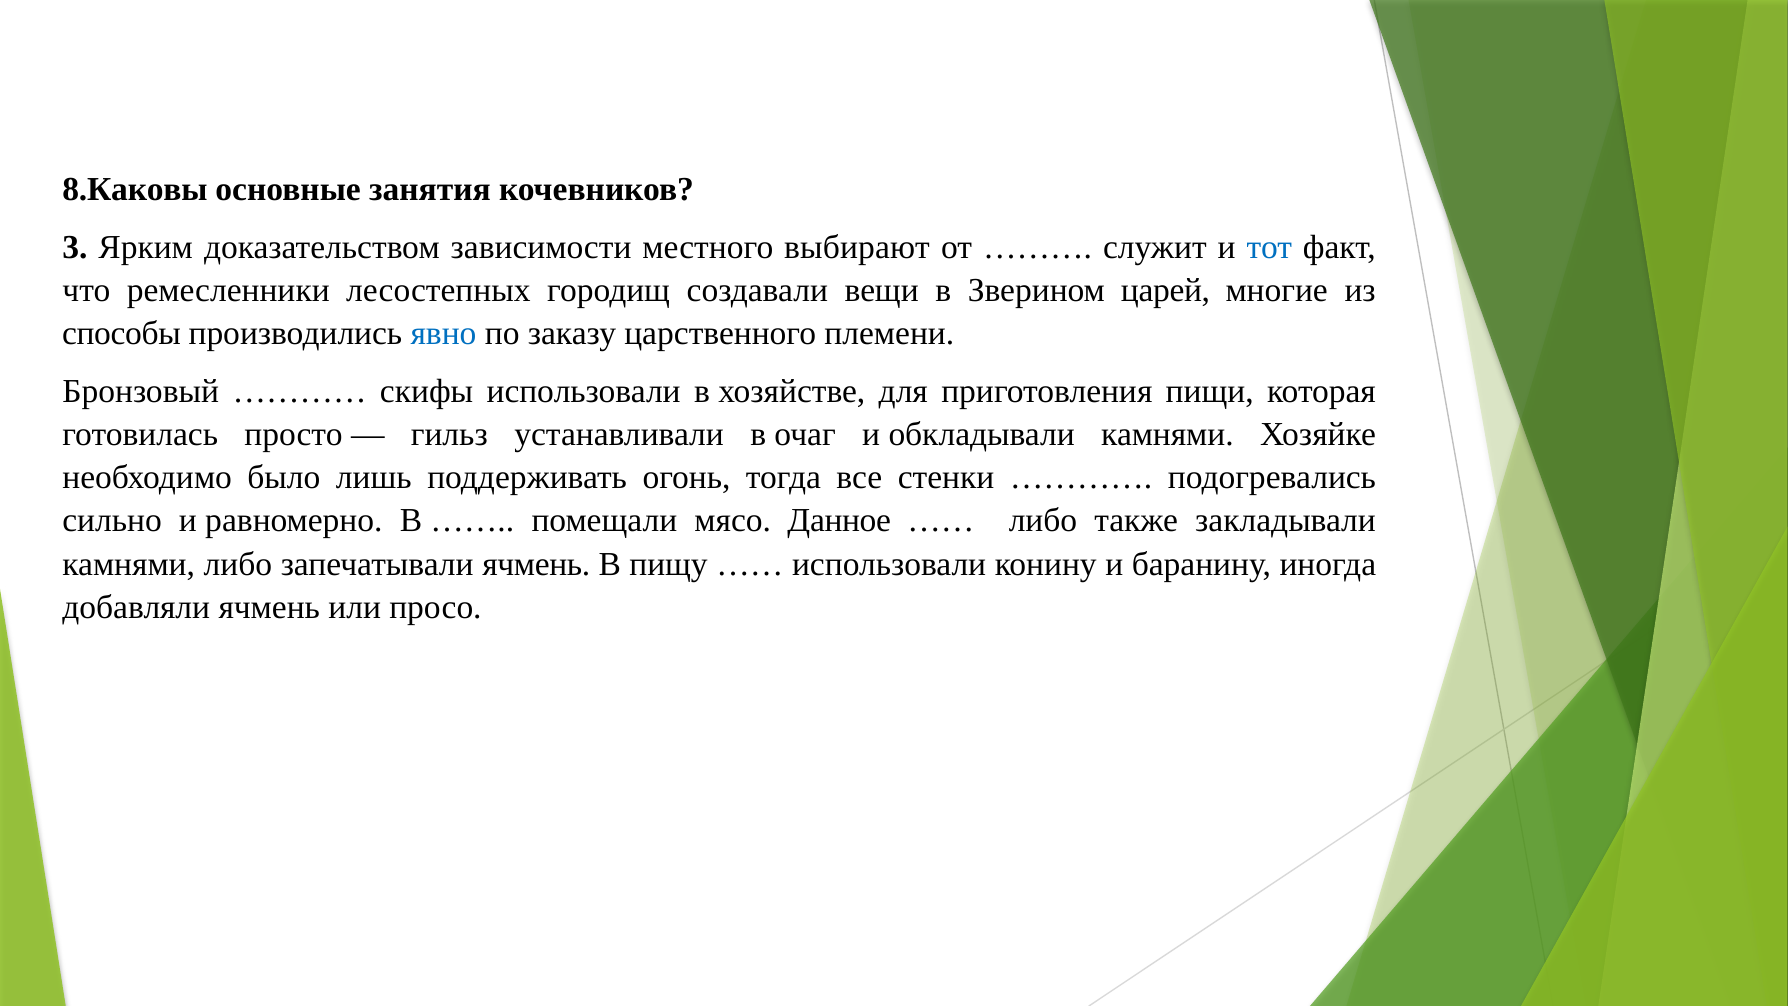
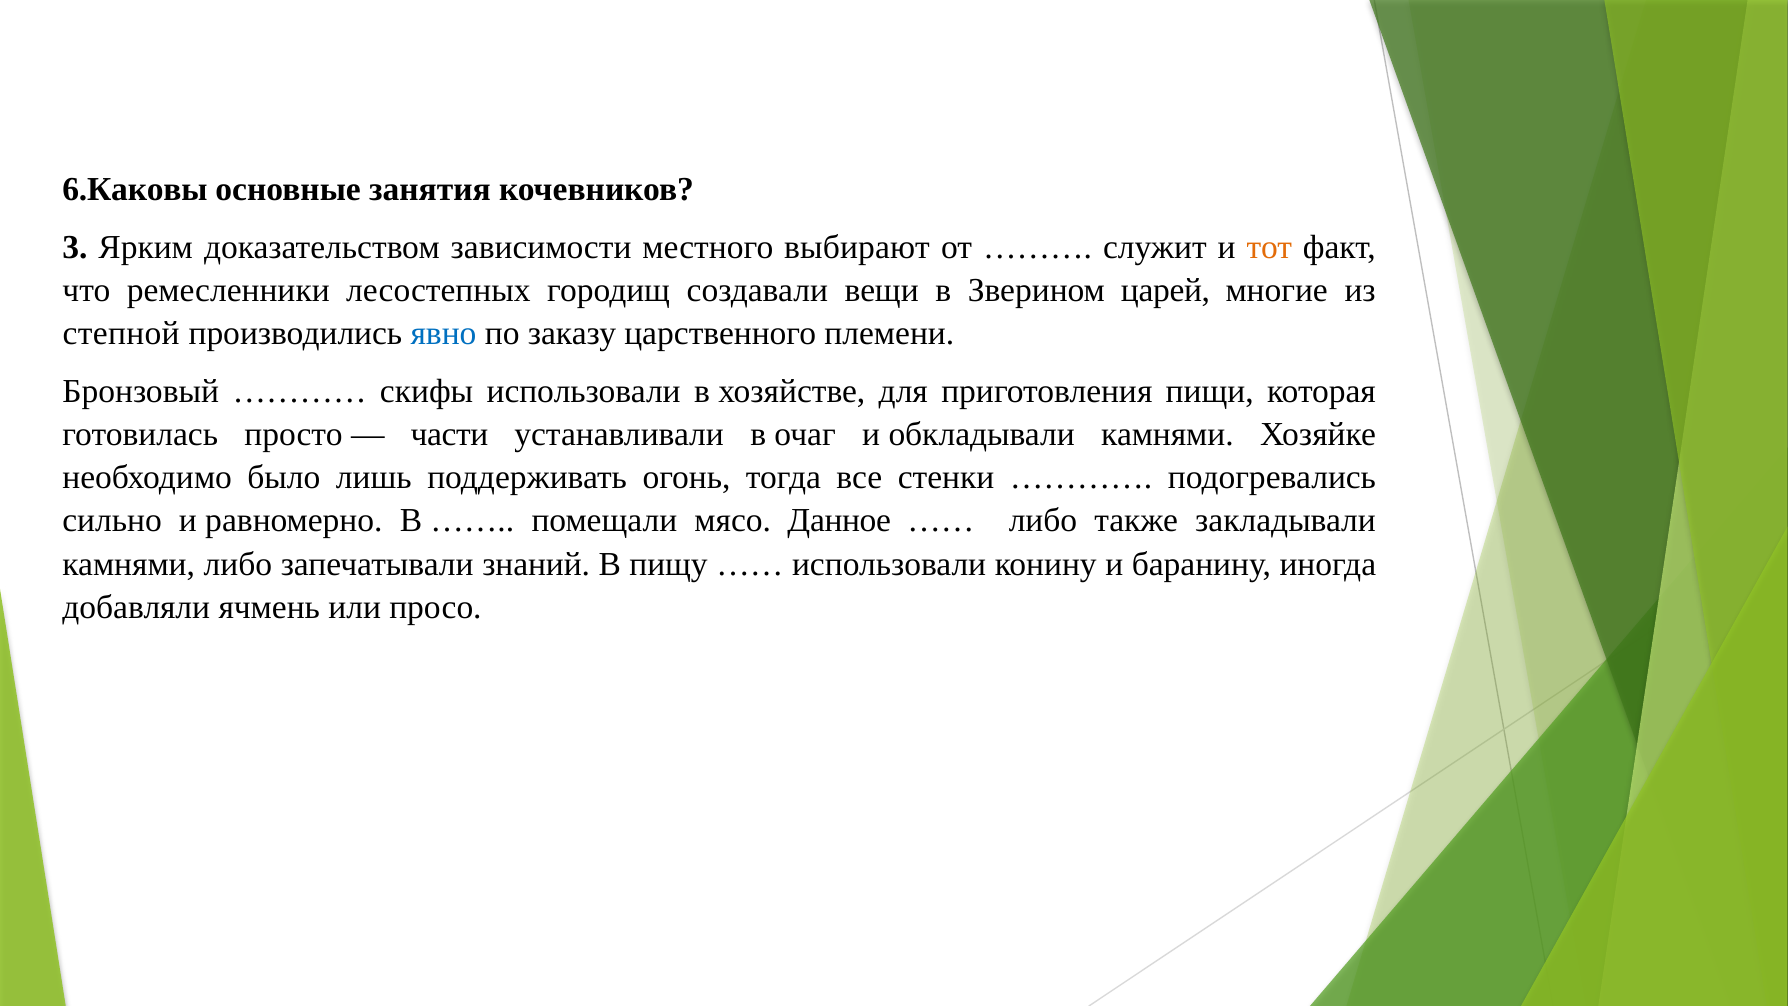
8.Каковы: 8.Каковы -> 6.Каковы
тот colour: blue -> orange
способы: способы -> степной
гильз: гильз -> части
запечатывали ячмень: ячмень -> знаний
